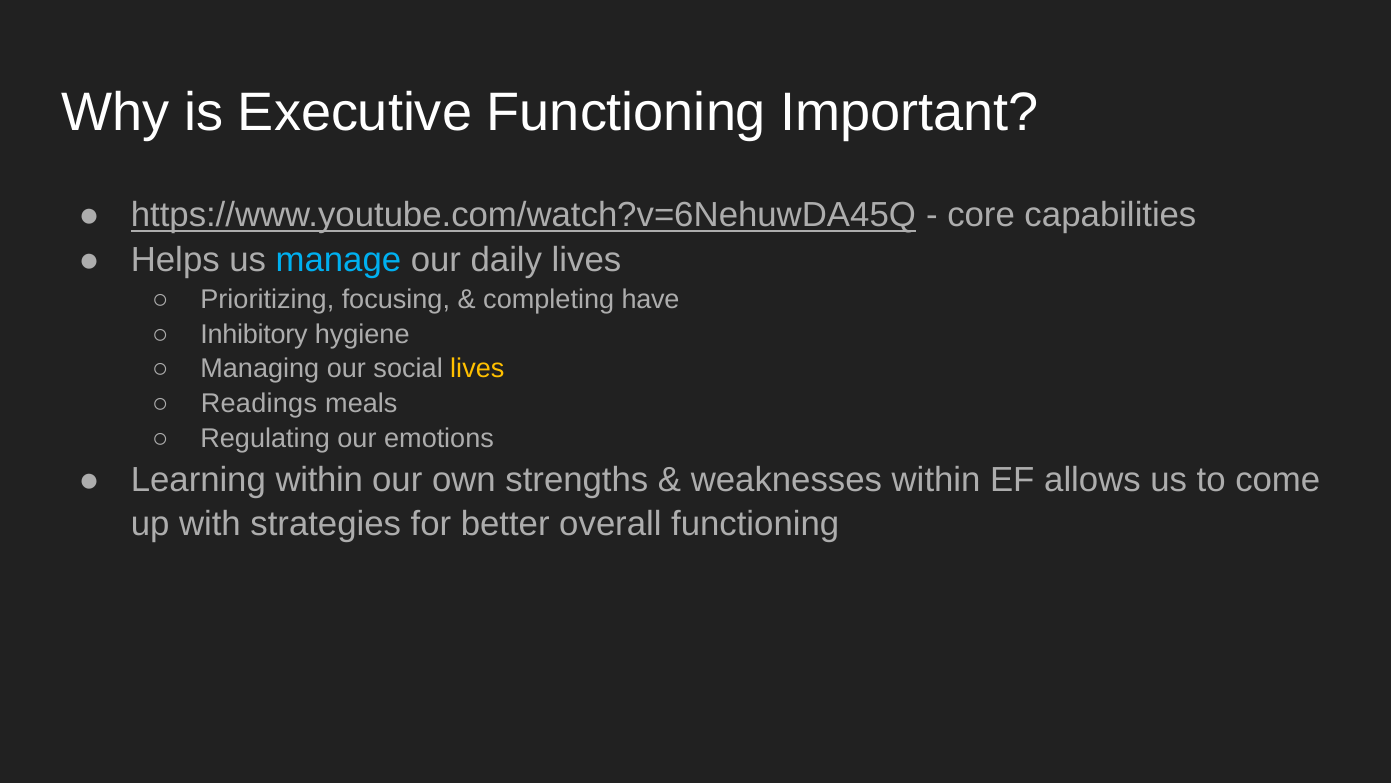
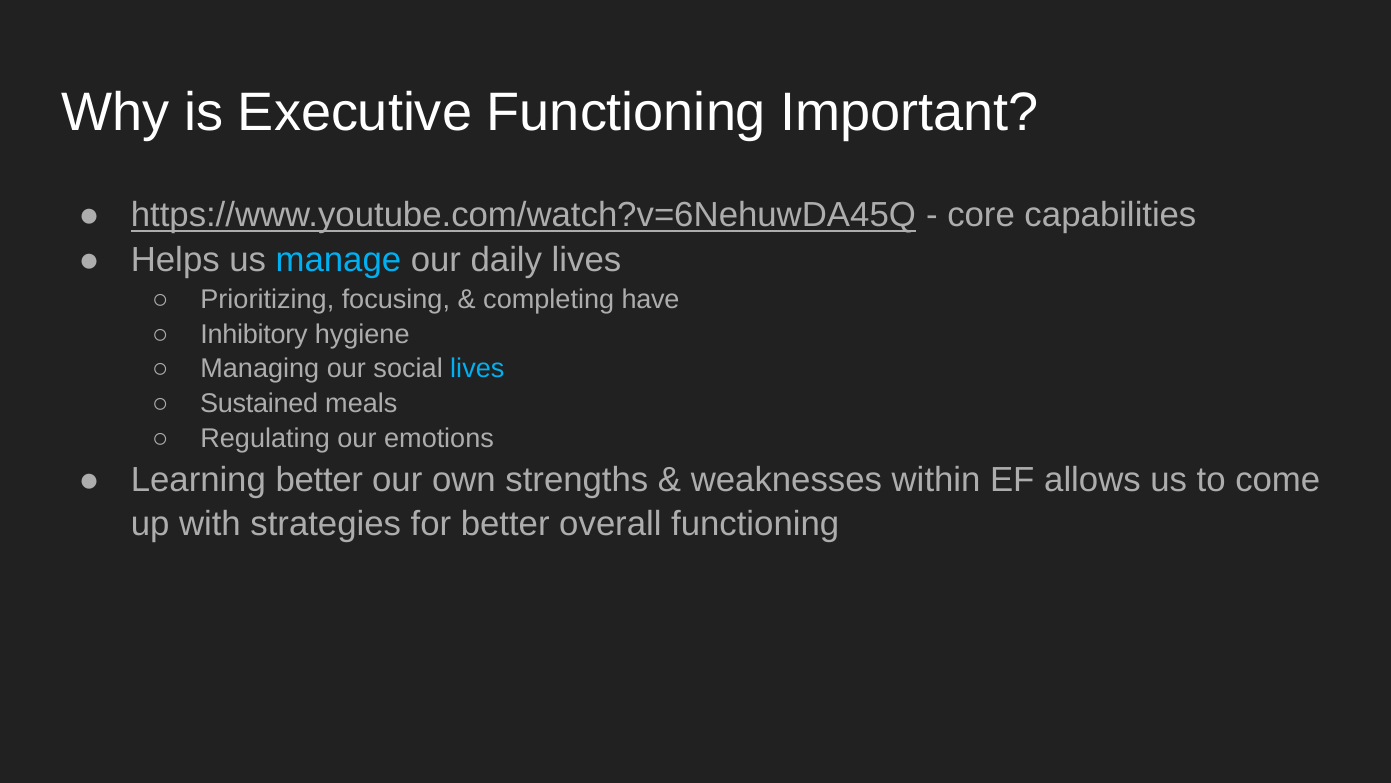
lives at (477, 369) colour: yellow -> light blue
Readings: Readings -> Sustained
Learning within: within -> better
